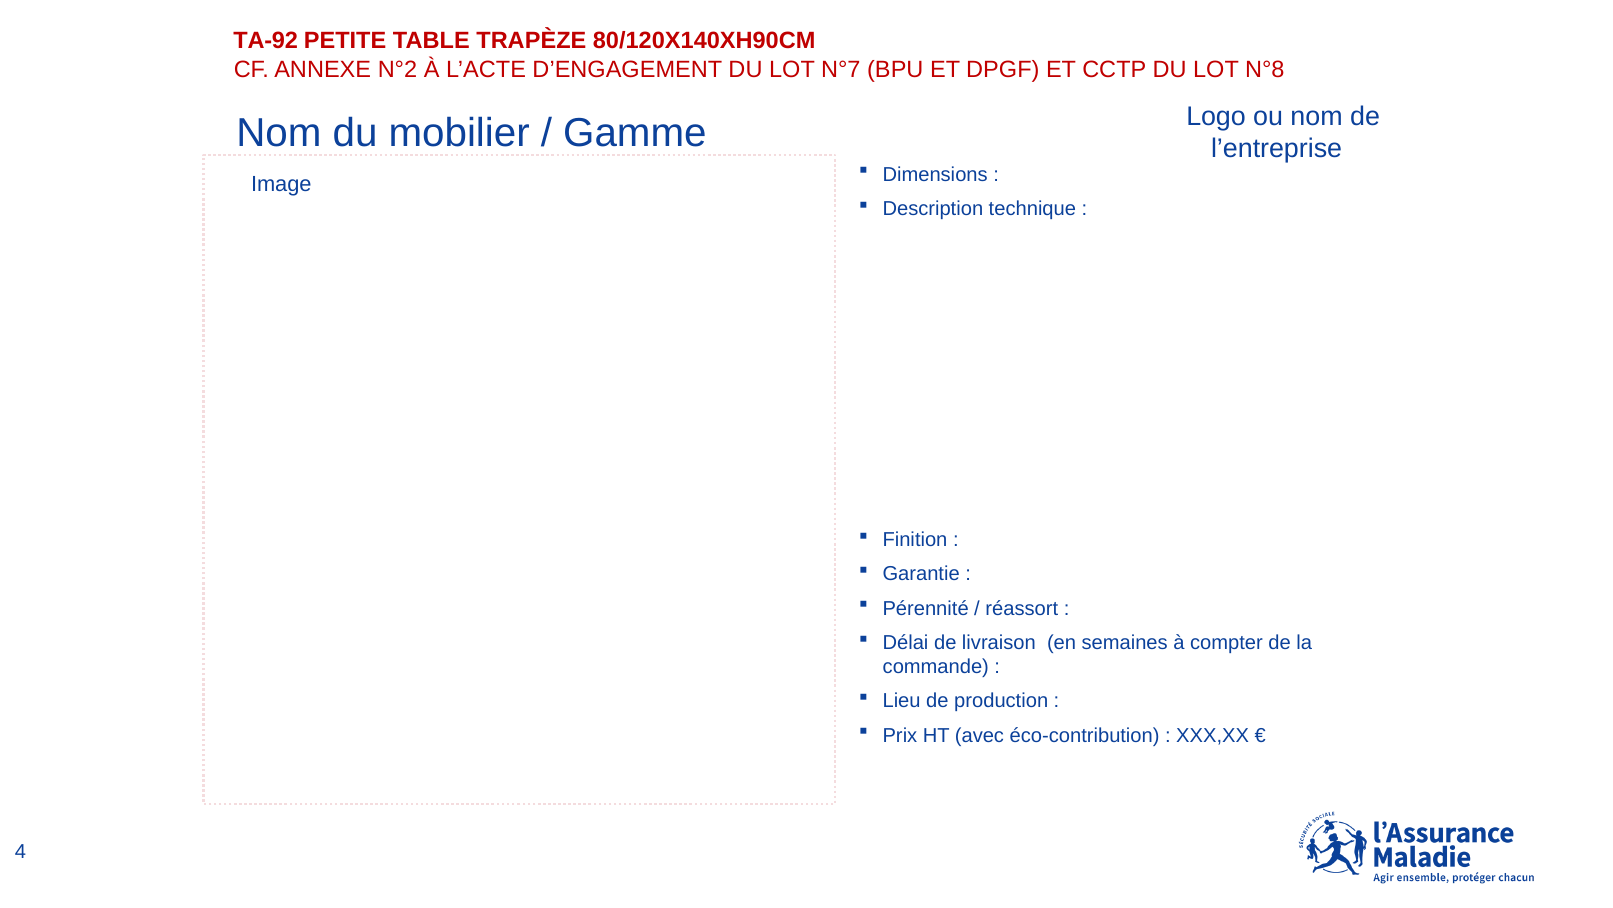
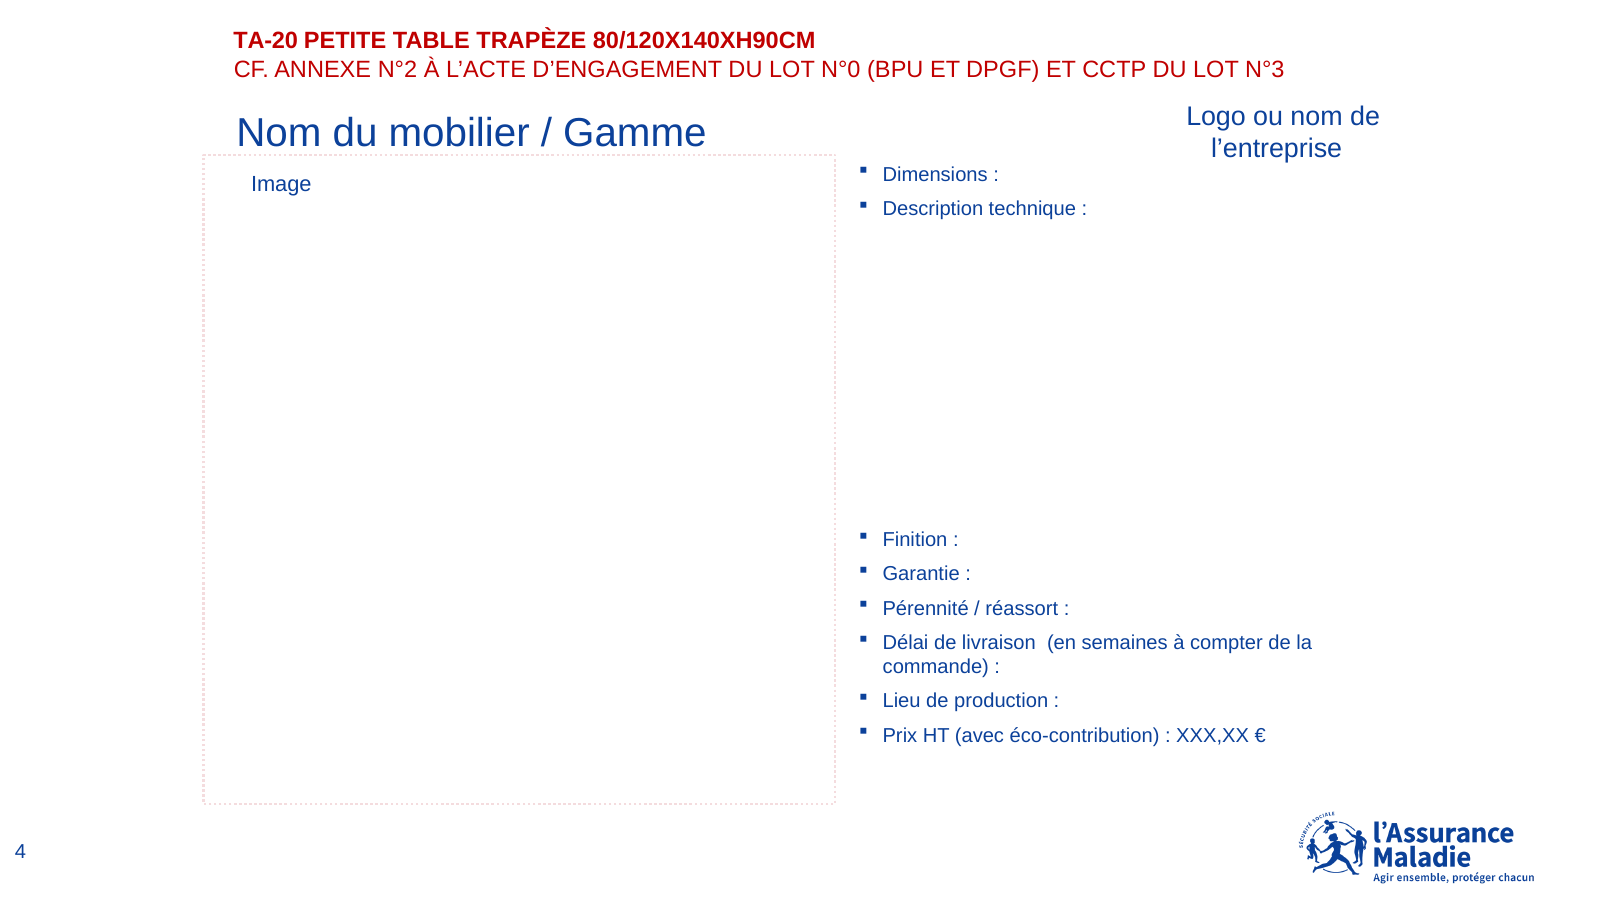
TA-92: TA-92 -> TA-20
N°7: N°7 -> N°0
N°8: N°8 -> N°3
